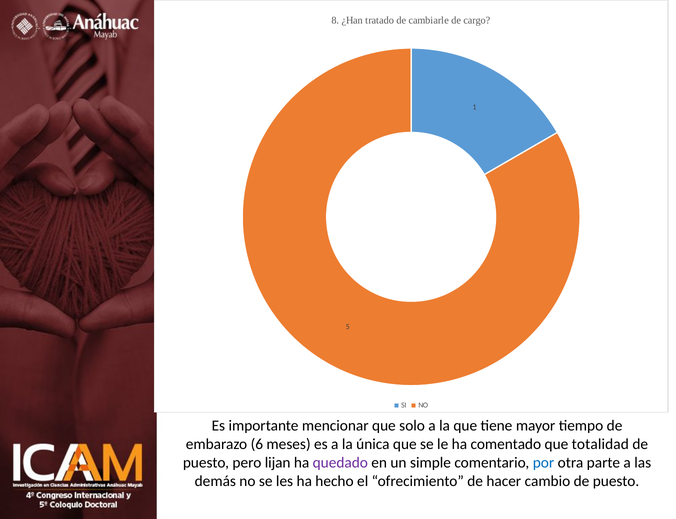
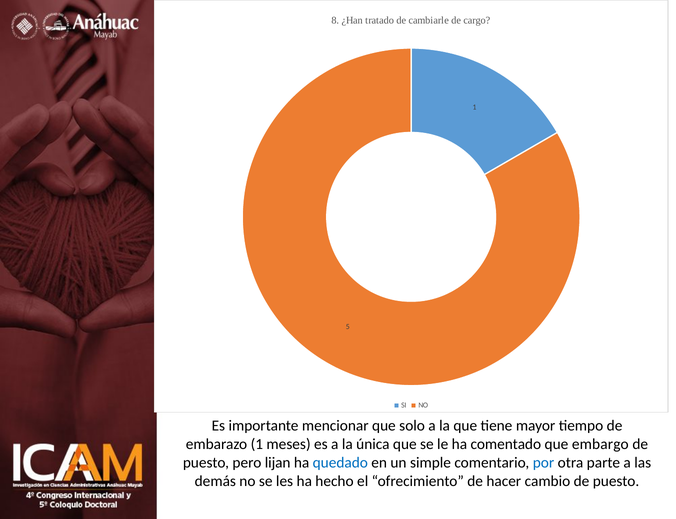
embarazo 6: 6 -> 1
totalidad: totalidad -> embargo
quedado colour: purple -> blue
